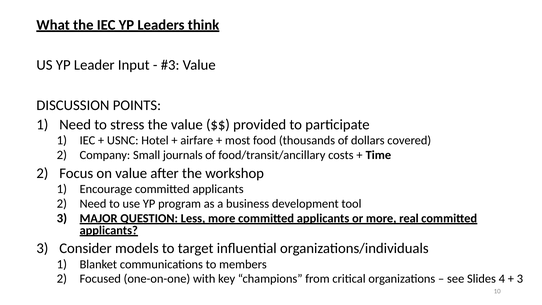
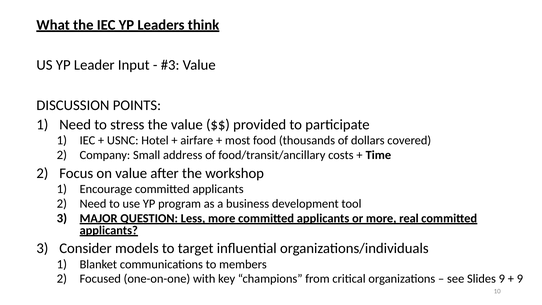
journals: journals -> address
Slides 4: 4 -> 9
3 at (520, 279): 3 -> 9
